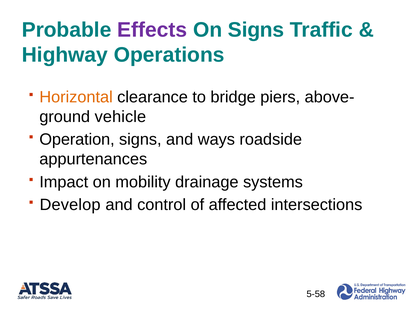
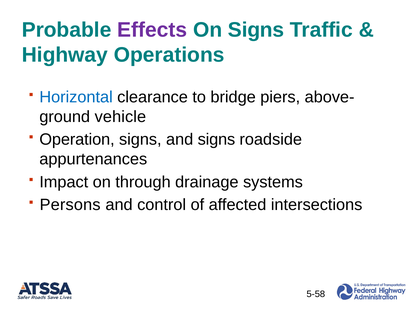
Horizontal colour: orange -> blue
and ways: ways -> signs
mobility: mobility -> through
Develop: Develop -> Persons
